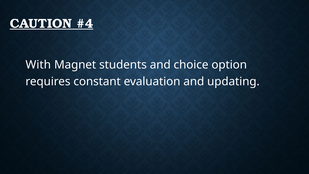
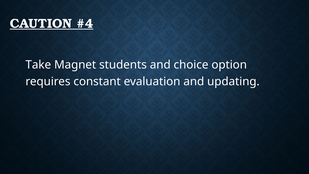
With: With -> Take
